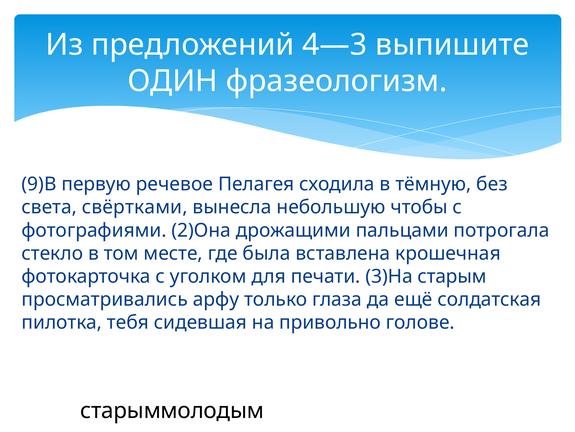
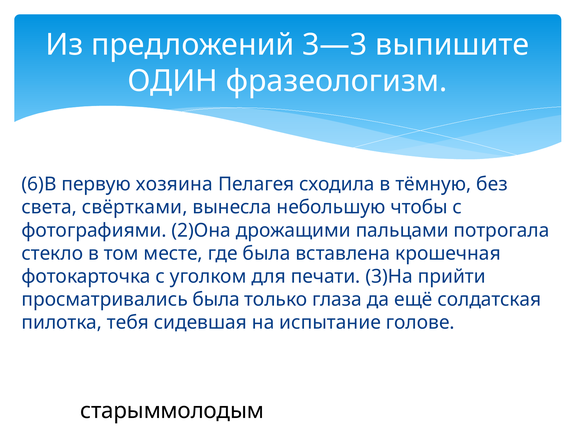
4—3: 4—3 -> 3—3
9)В: 9)В -> 6)В
речевое: речевое -> хозяина
старым: старым -> прийти
просматривались арфу: арфу -> была
привольно: привольно -> испытание
